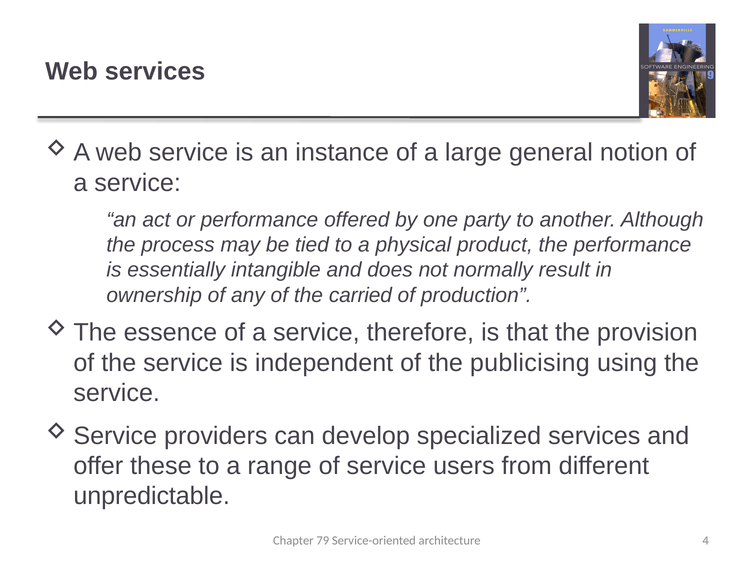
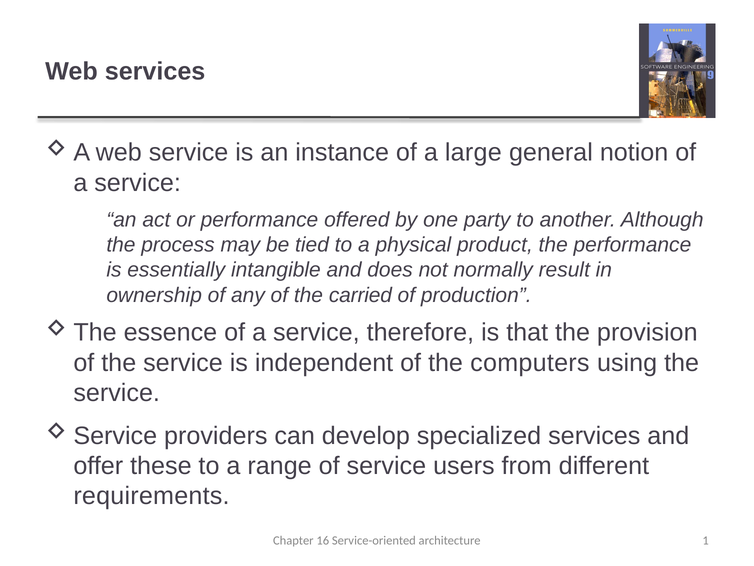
publicising: publicising -> computers
unpredictable: unpredictable -> requirements
79: 79 -> 16
4: 4 -> 1
